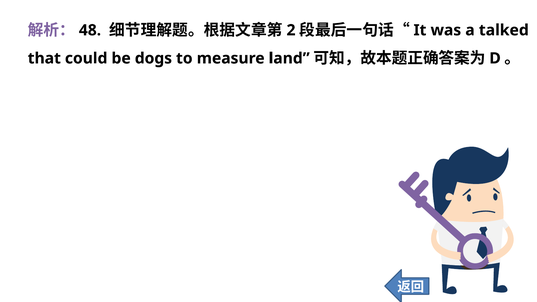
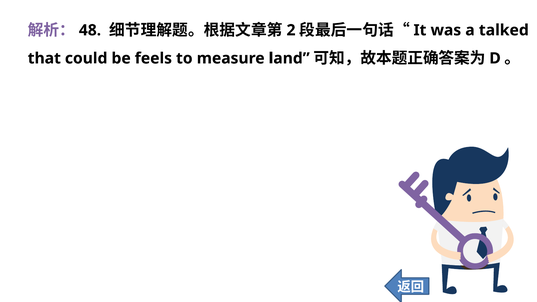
dogs: dogs -> feels
